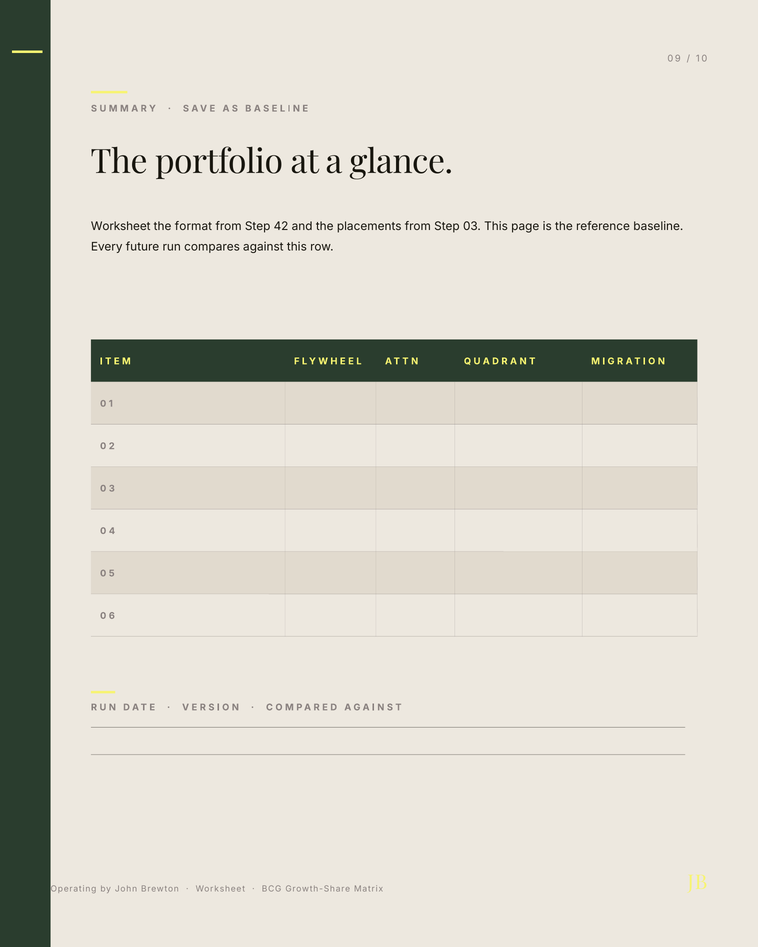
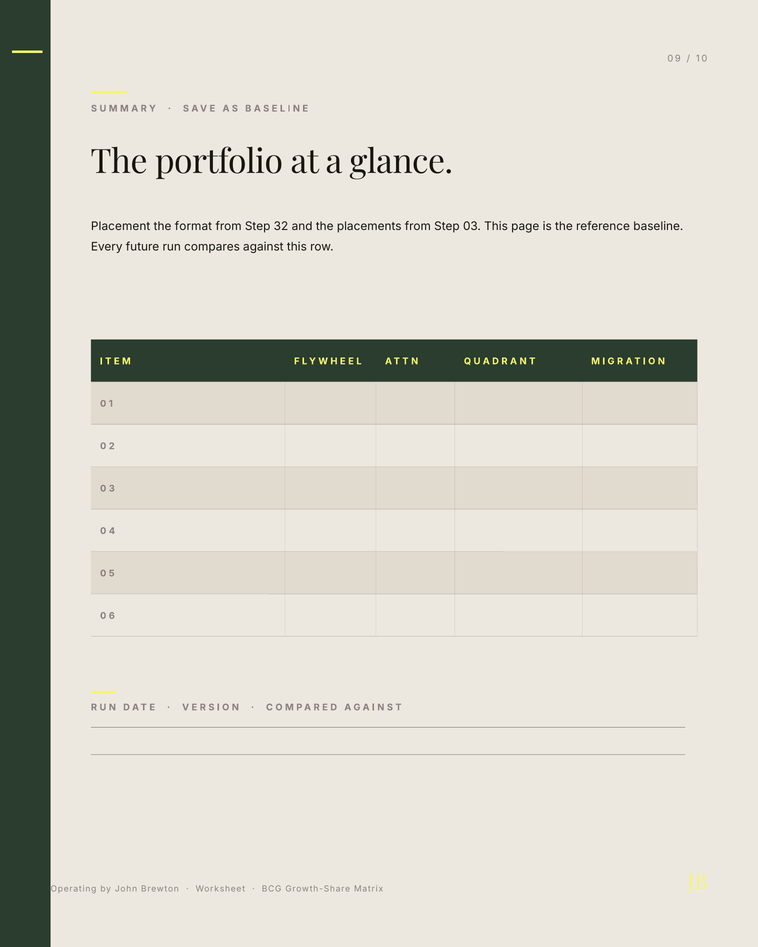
Worksheet at (121, 226): Worksheet -> Placement
42: 42 -> 32
